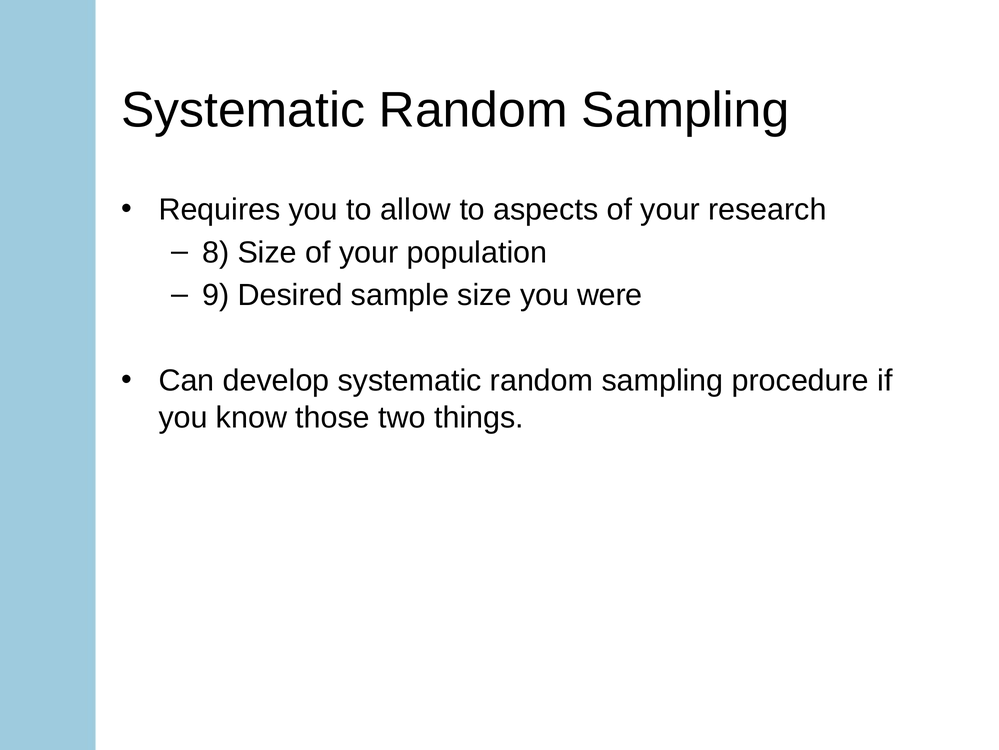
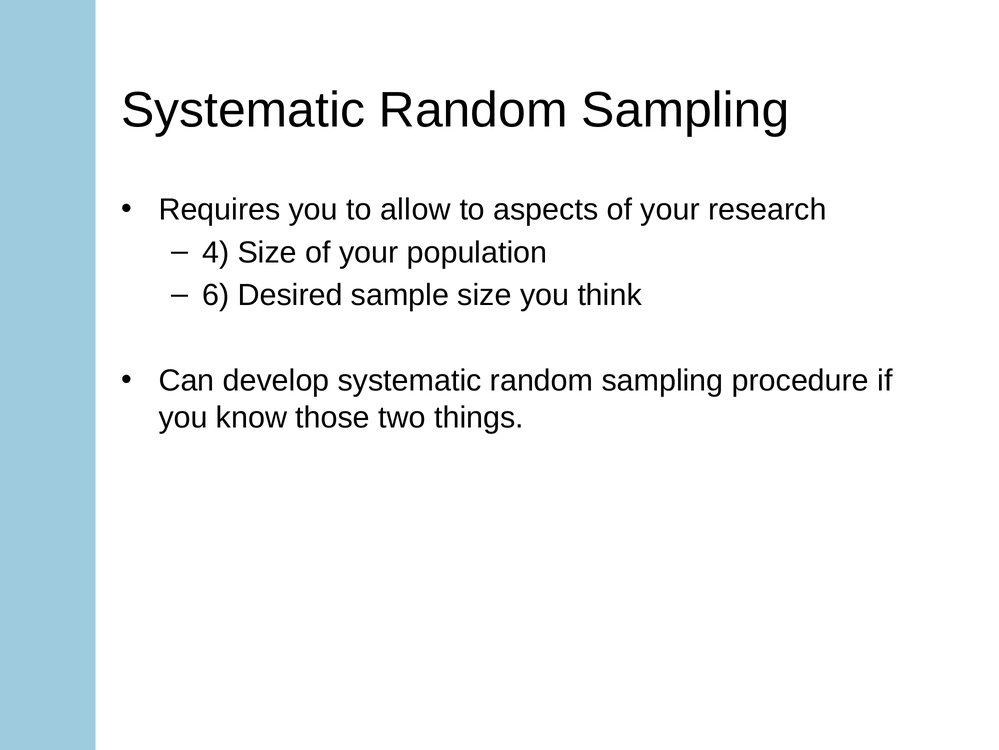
8: 8 -> 4
9: 9 -> 6
were: were -> think
